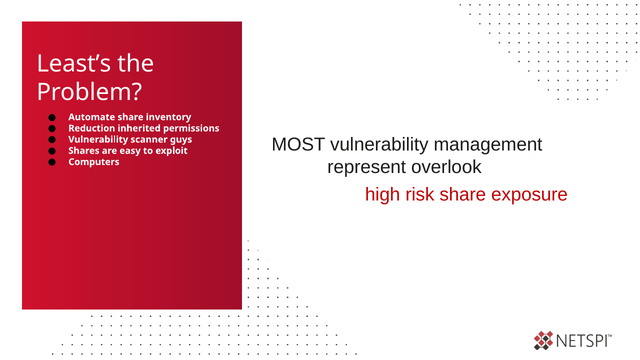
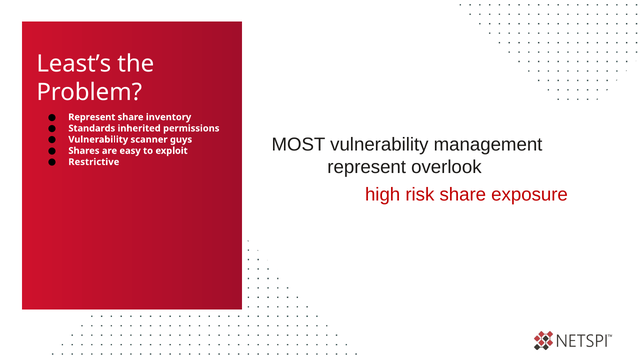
Automate at (92, 117): Automate -> Represent
Reduction: Reduction -> Standards
Computers: Computers -> Restrictive
